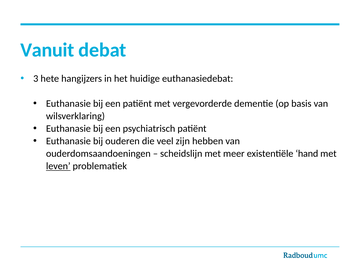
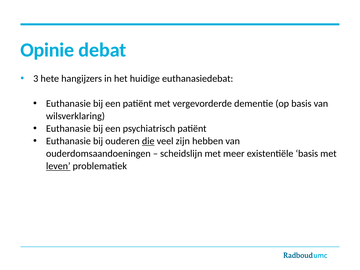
Vanuit: Vanuit -> Opinie
die underline: none -> present
existentiële hand: hand -> basis
